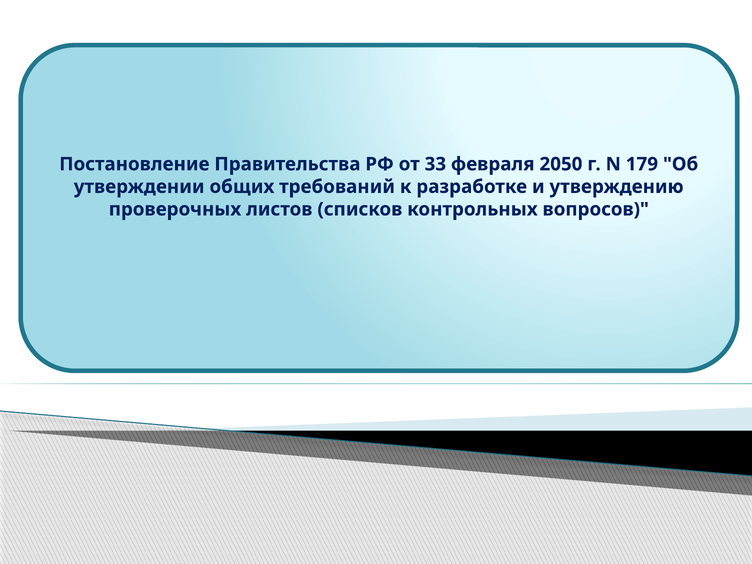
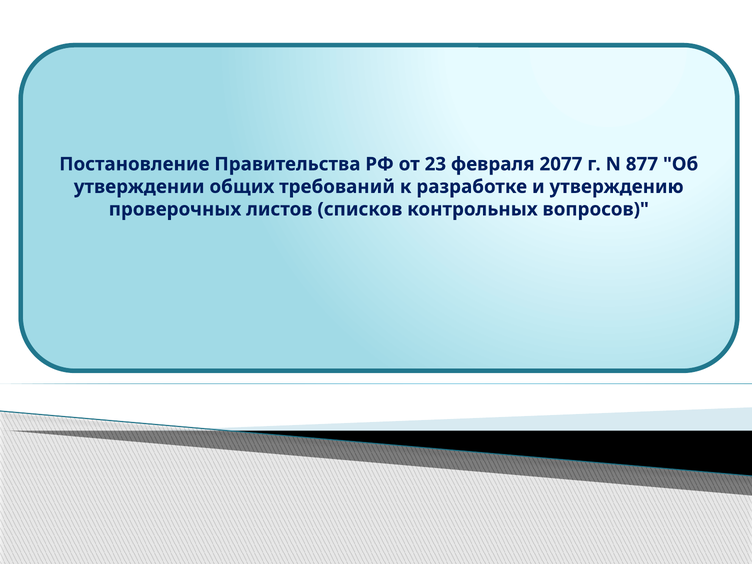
33: 33 -> 23
2050: 2050 -> 2077
179: 179 -> 877
